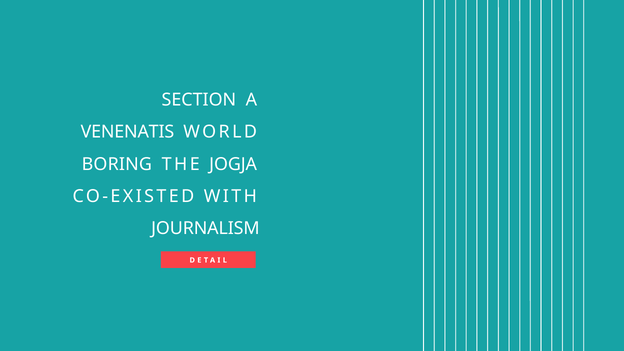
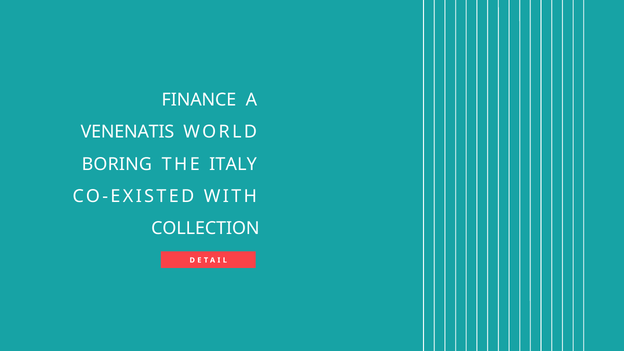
SECTION: SECTION -> FINANCE
JOGJA: JOGJA -> ITALY
JOURNALISM: JOURNALISM -> COLLECTION
